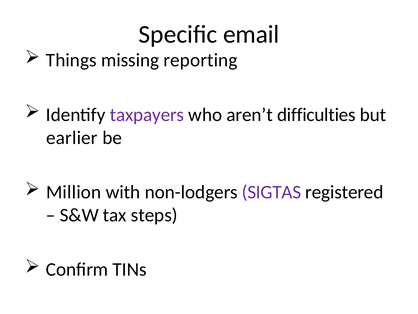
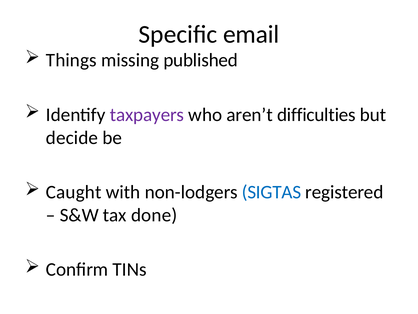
reporting: reporting -> published
earlier: earlier -> decide
Million: Million -> Caught
SIGTAS colour: purple -> blue
steps: steps -> done
